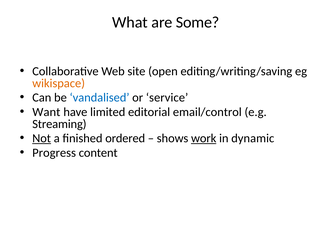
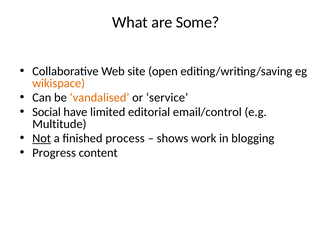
vandalised colour: blue -> orange
Want: Want -> Social
Streaming: Streaming -> Multitude
ordered: ordered -> process
work underline: present -> none
dynamic: dynamic -> blogging
